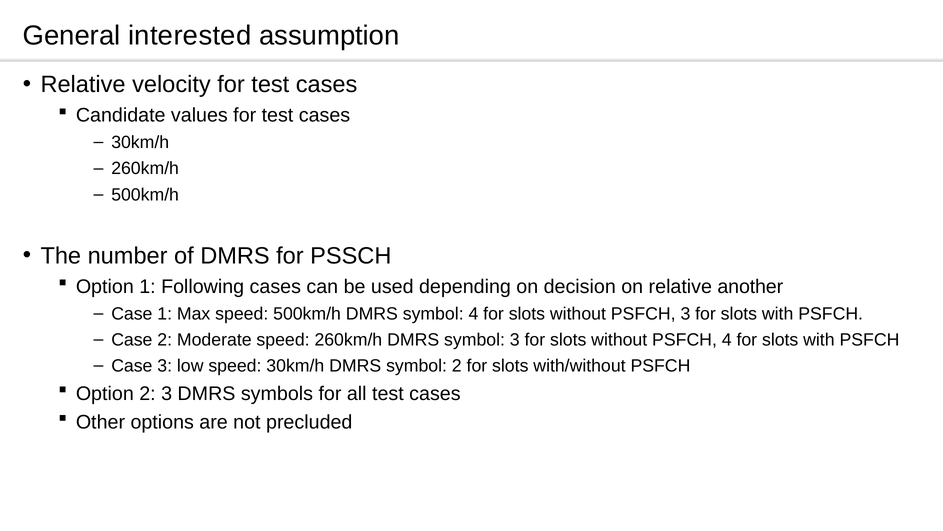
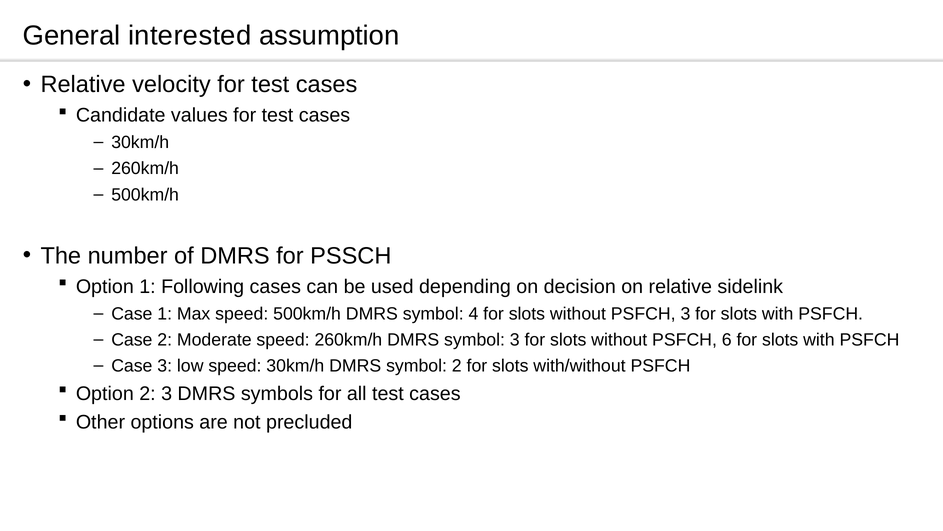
another: another -> sidelink
PSFCH 4: 4 -> 6
